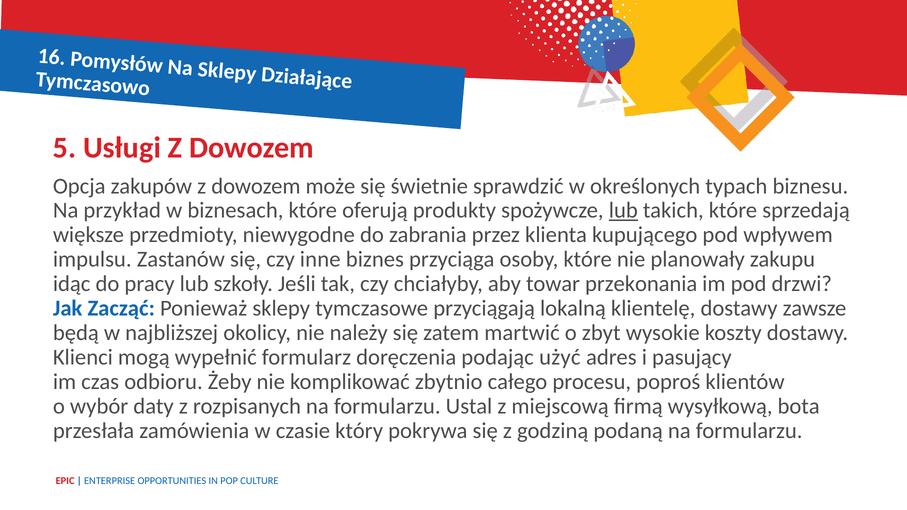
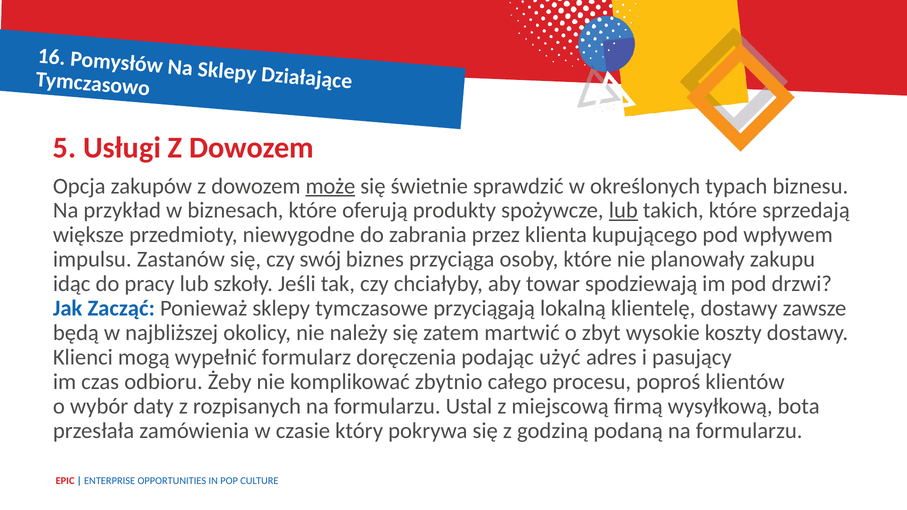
może underline: none -> present
inne: inne -> swój
przekonania: przekonania -> spodziewają
